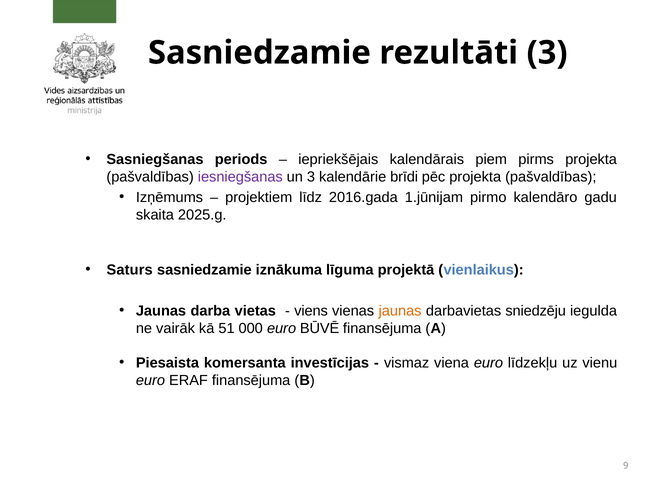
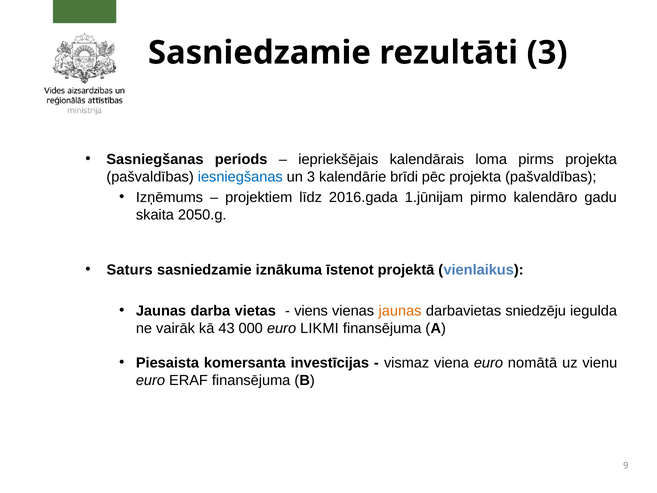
piem: piem -> loma
iesniegšanas colour: purple -> blue
2025.g: 2025.g -> 2050.g
līguma: līguma -> īstenot
51: 51 -> 43
BŪVĒ: BŪVĒ -> LIKMI
līdzekļu: līdzekļu -> nomātā
